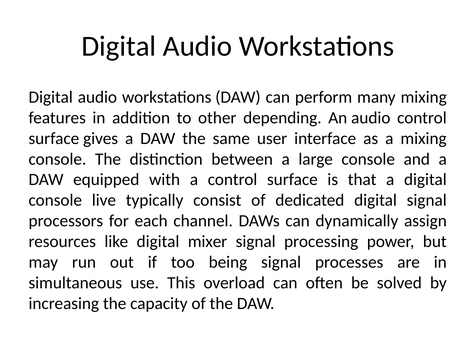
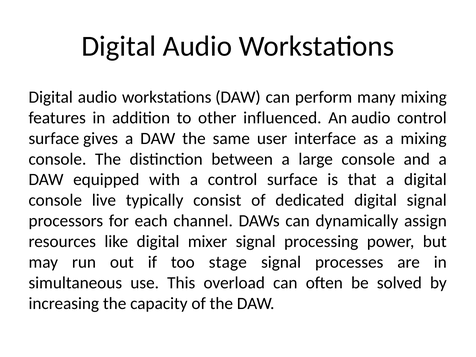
depending: depending -> influenced
being: being -> stage
